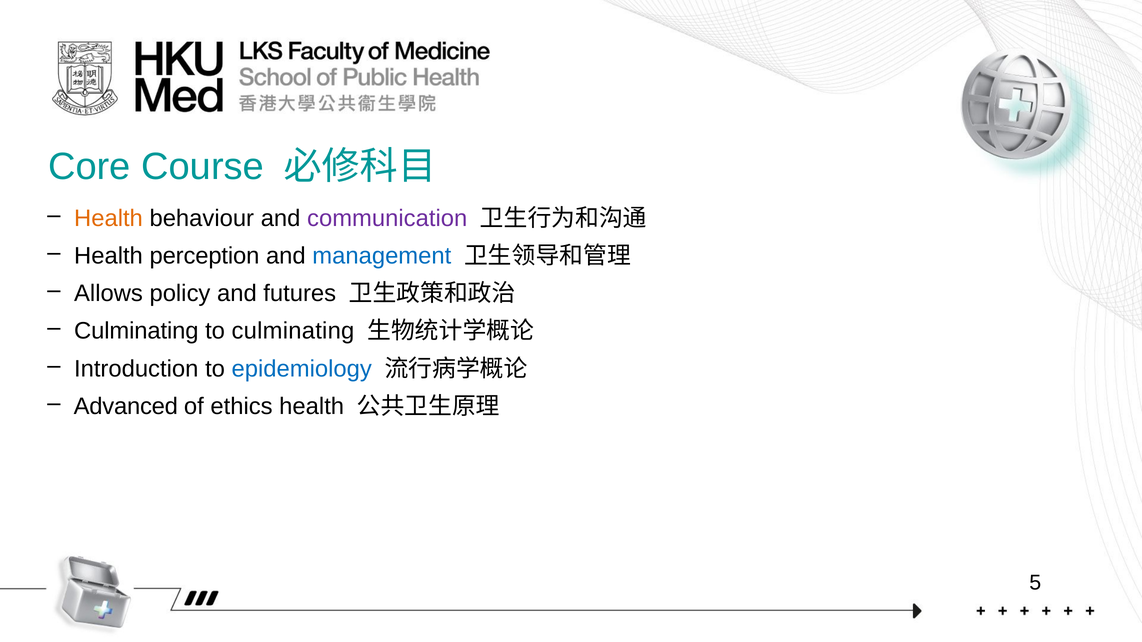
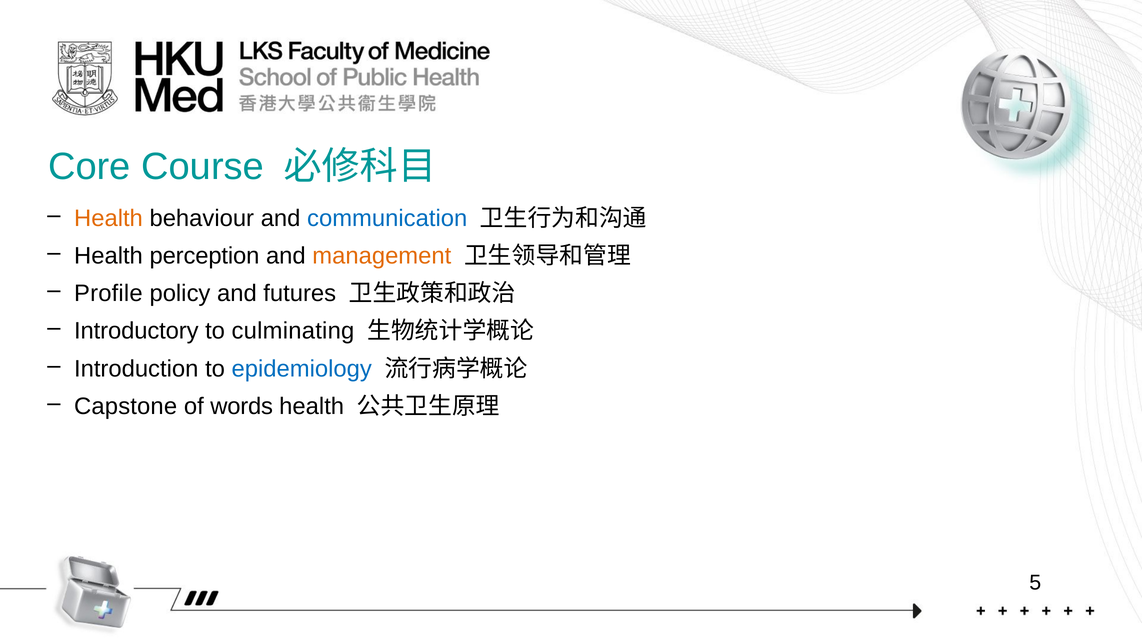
communication colour: purple -> blue
management colour: blue -> orange
Allows: Allows -> Profile
Culminating at (136, 331): Culminating -> Introductory
Advanced: Advanced -> Capstone
ethics: ethics -> words
